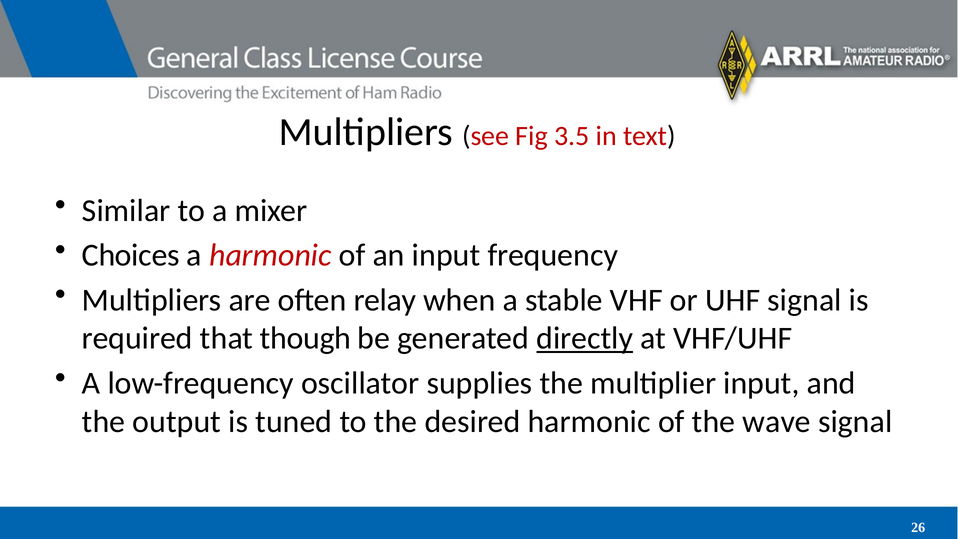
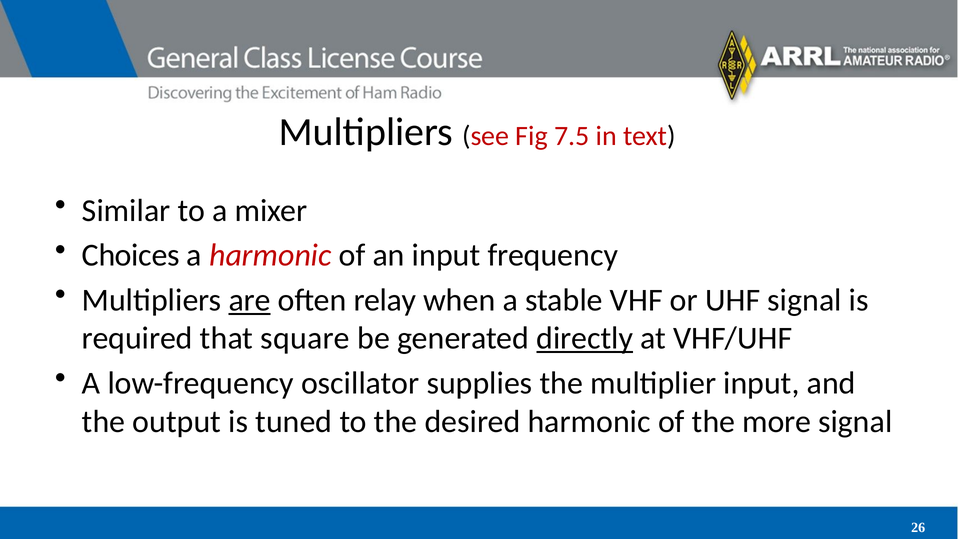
3.5: 3.5 -> 7.5
are underline: none -> present
though: though -> square
wave: wave -> more
